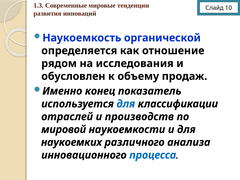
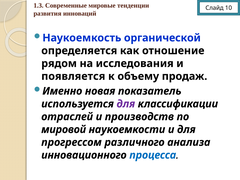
обусловлен: обусловлен -> появляется
конец: конец -> новая
для at (126, 104) colour: blue -> purple
наукоемких: наукоемких -> прогрессом
